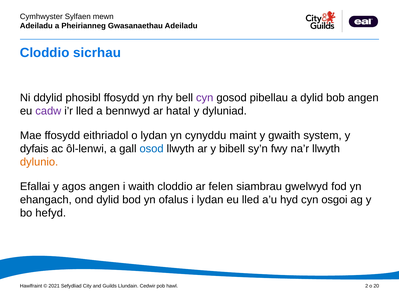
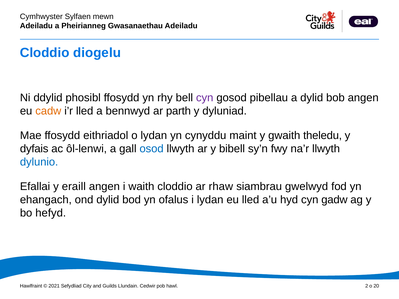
sicrhau: sicrhau -> diogelu
cadw colour: purple -> orange
hatal: hatal -> parth
system: system -> theledu
dylunio colour: orange -> blue
agos: agos -> eraill
felen: felen -> rhaw
osgoi: osgoi -> gadw
